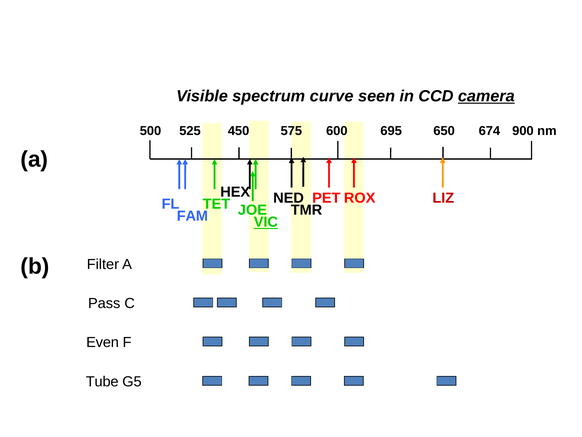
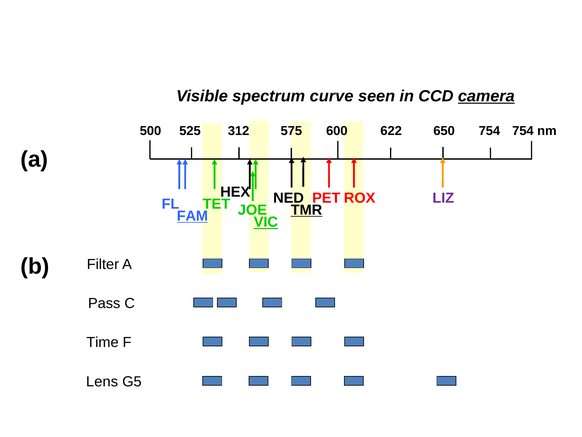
450: 450 -> 312
695: 695 -> 622
650 674: 674 -> 754
600 900: 900 -> 754
LIZ colour: red -> purple
TMR underline: none -> present
FAM underline: none -> present
Even: Even -> Time
Tube: Tube -> Lens
